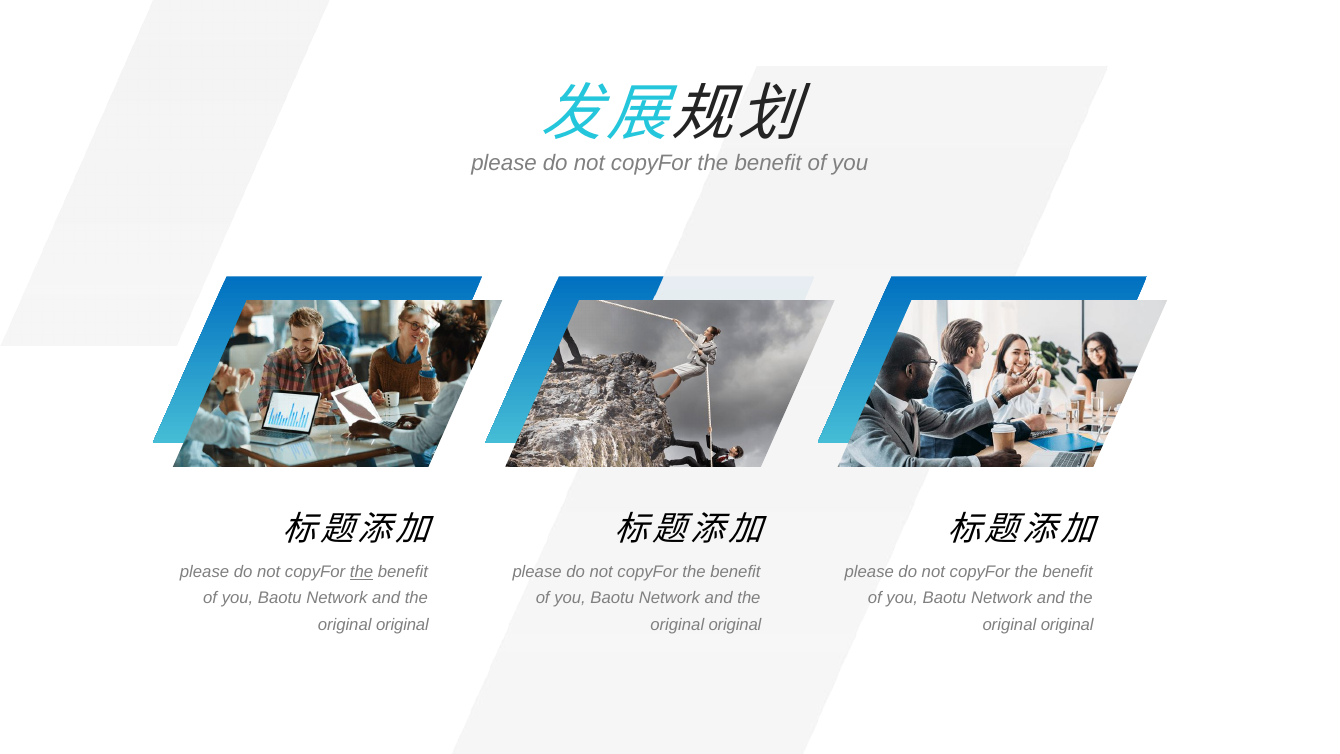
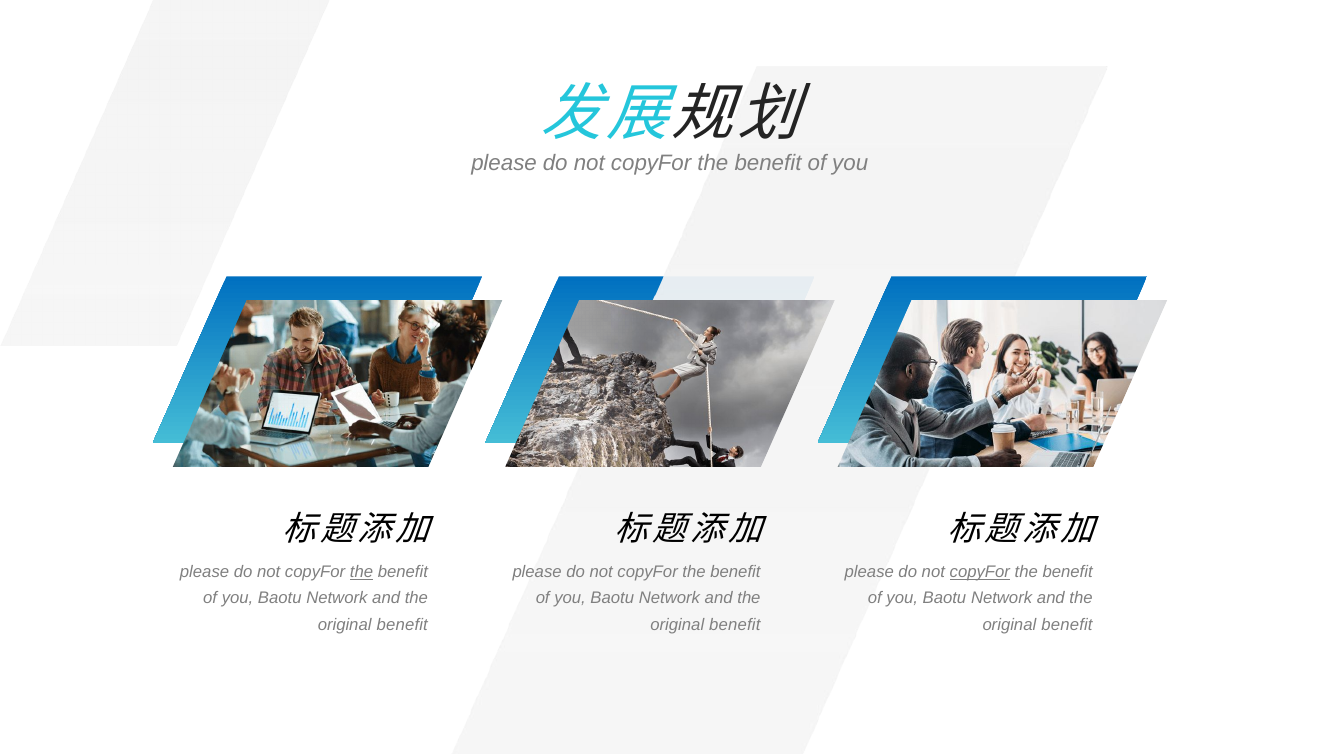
copyFor at (980, 572) underline: none -> present
original at (402, 624): original -> benefit
original at (735, 624): original -> benefit
original at (1067, 624): original -> benefit
